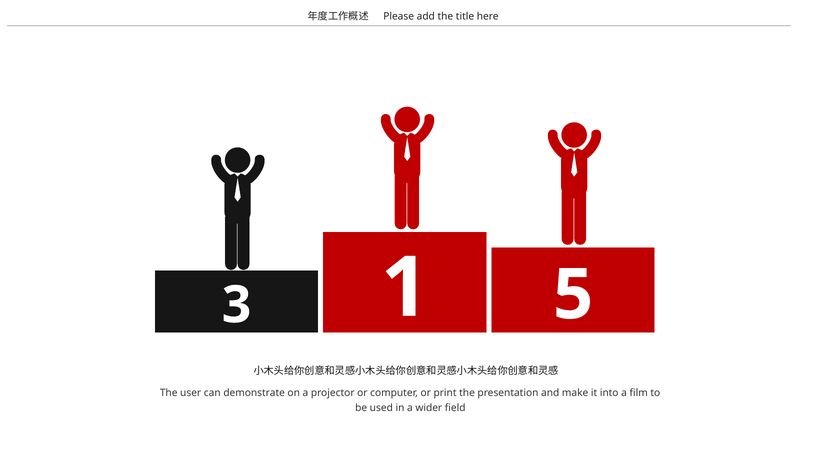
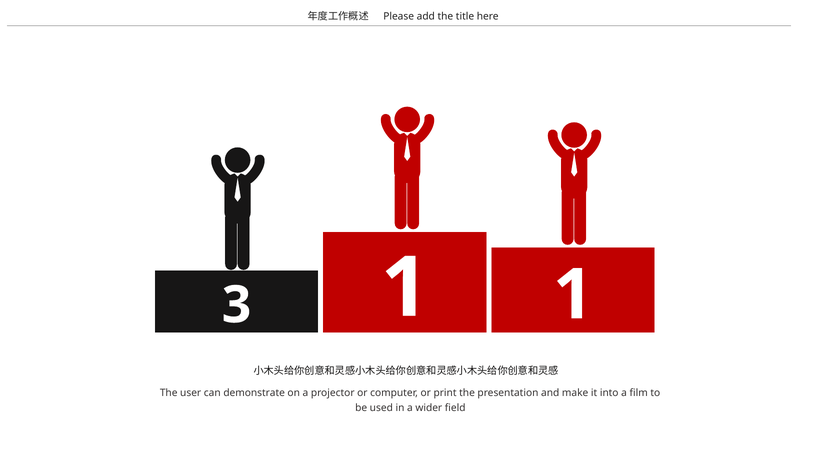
1 5: 5 -> 1
